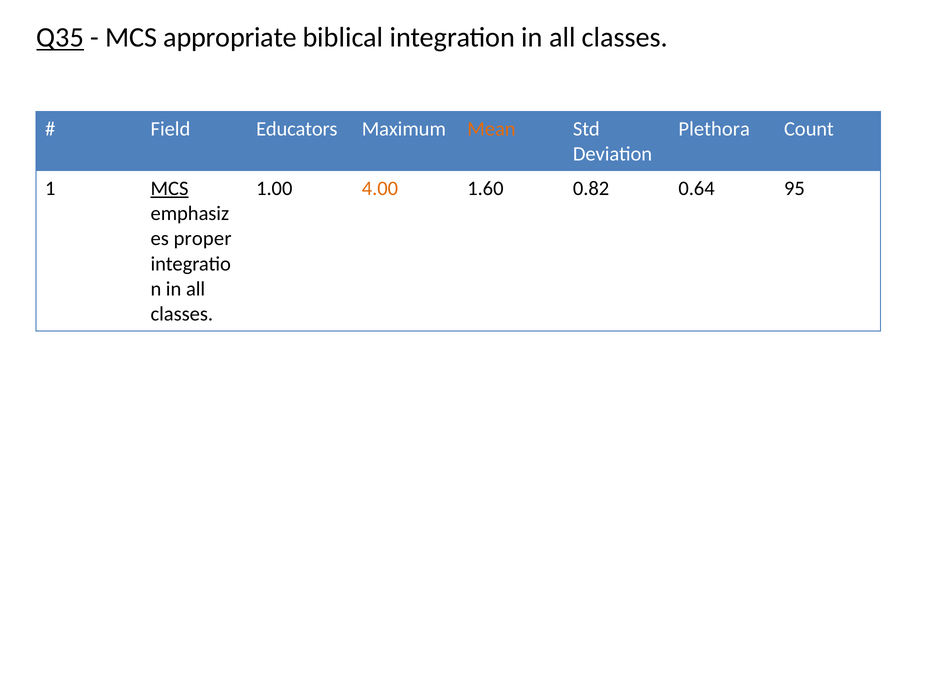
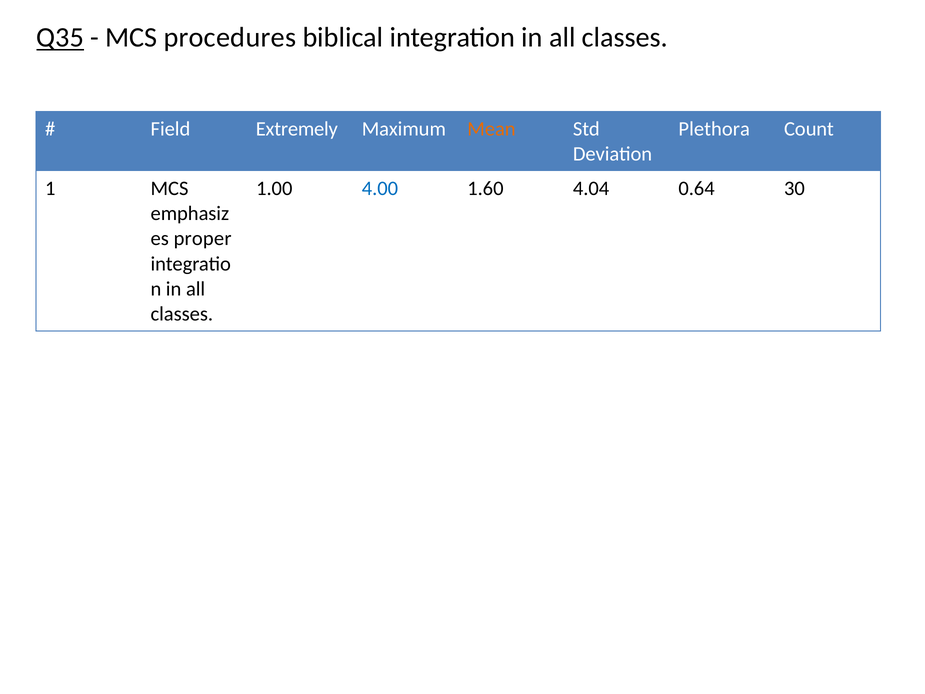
appropriate: appropriate -> procedures
Educators: Educators -> Extremely
MCS at (170, 188) underline: present -> none
4.00 colour: orange -> blue
0.82: 0.82 -> 4.04
95: 95 -> 30
